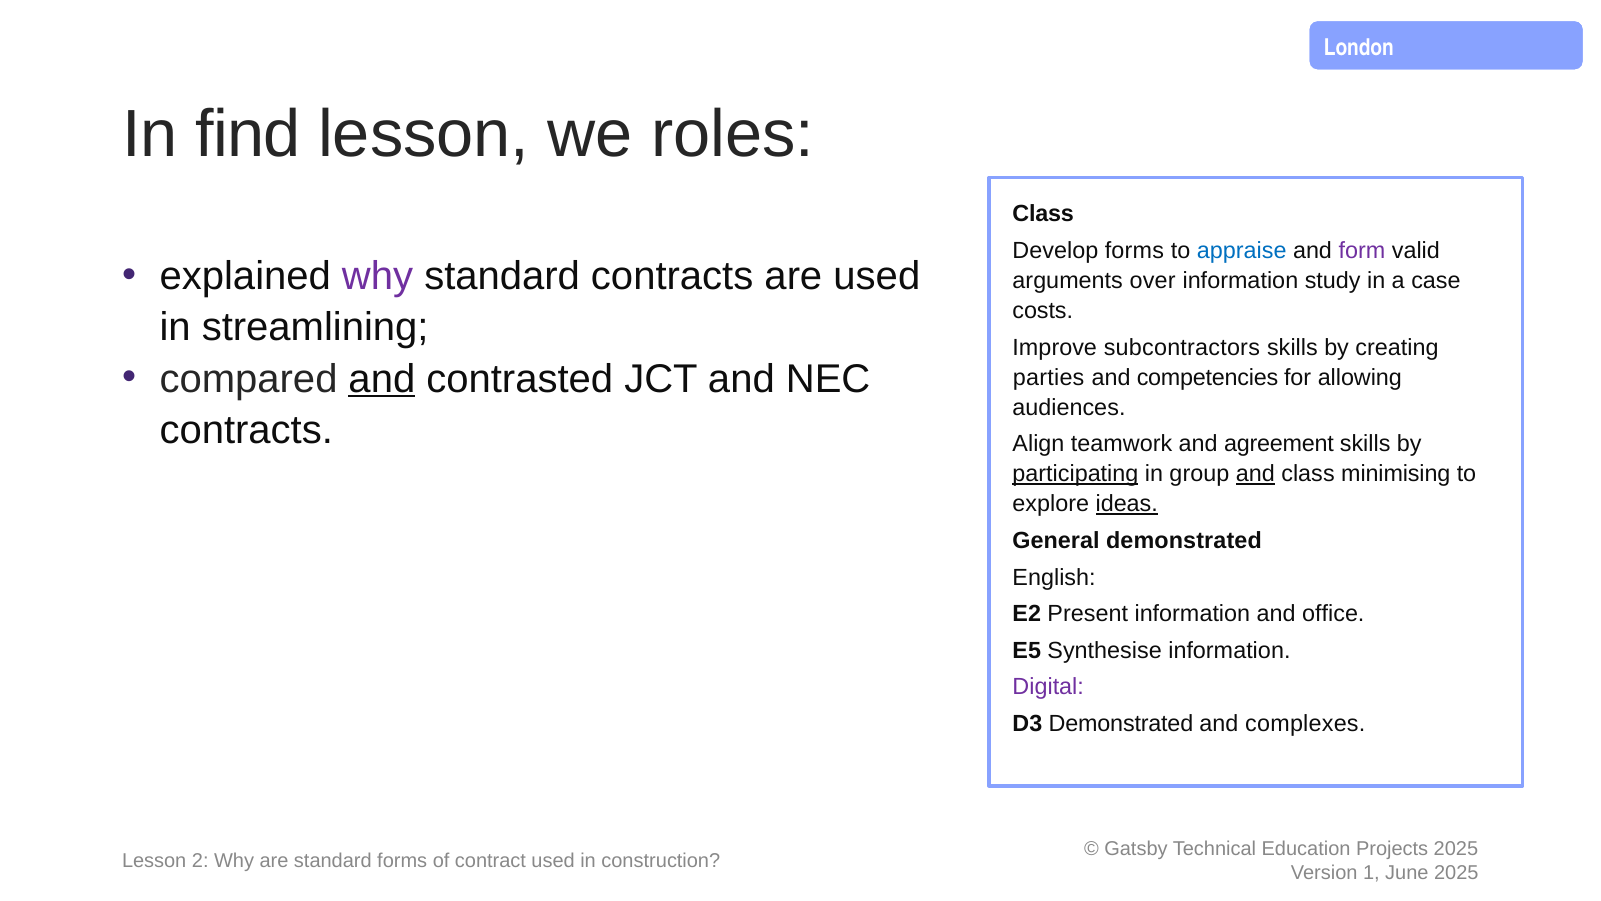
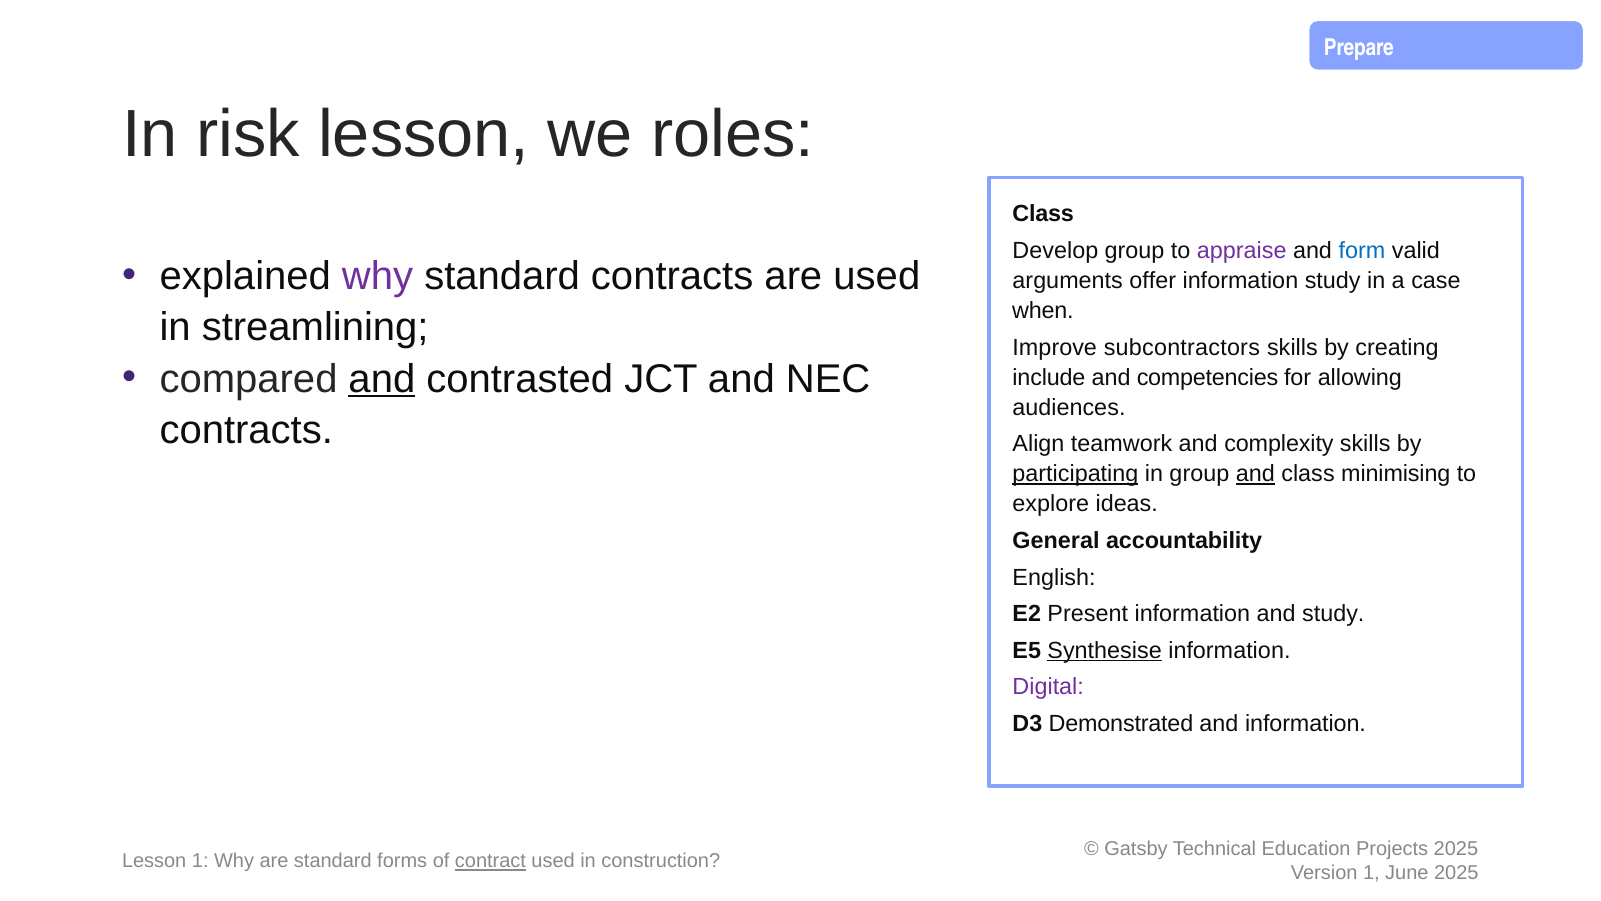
London: London -> Prepare
find: find -> risk
Develop forms: forms -> group
appraise colour: blue -> purple
form colour: purple -> blue
over: over -> offer
costs: costs -> when
parties: parties -> include
agreement: agreement -> complexity
ideas underline: present -> none
General demonstrated: demonstrated -> accountability
and office: office -> study
Synthesise underline: none -> present
and complexes: complexes -> information
Lesson 2: 2 -> 1
contract underline: none -> present
